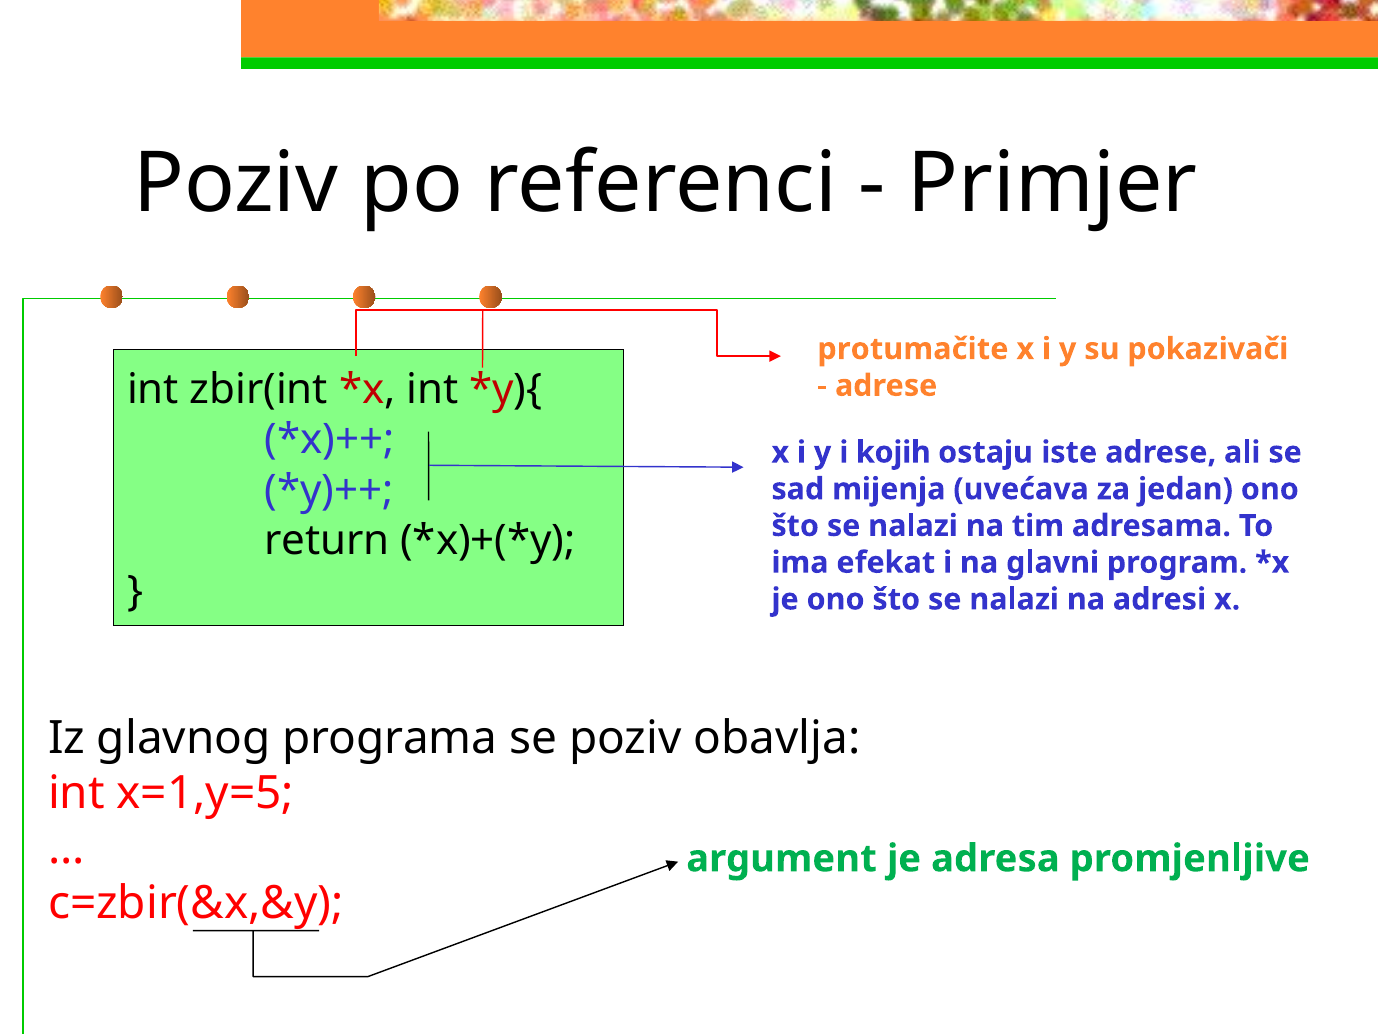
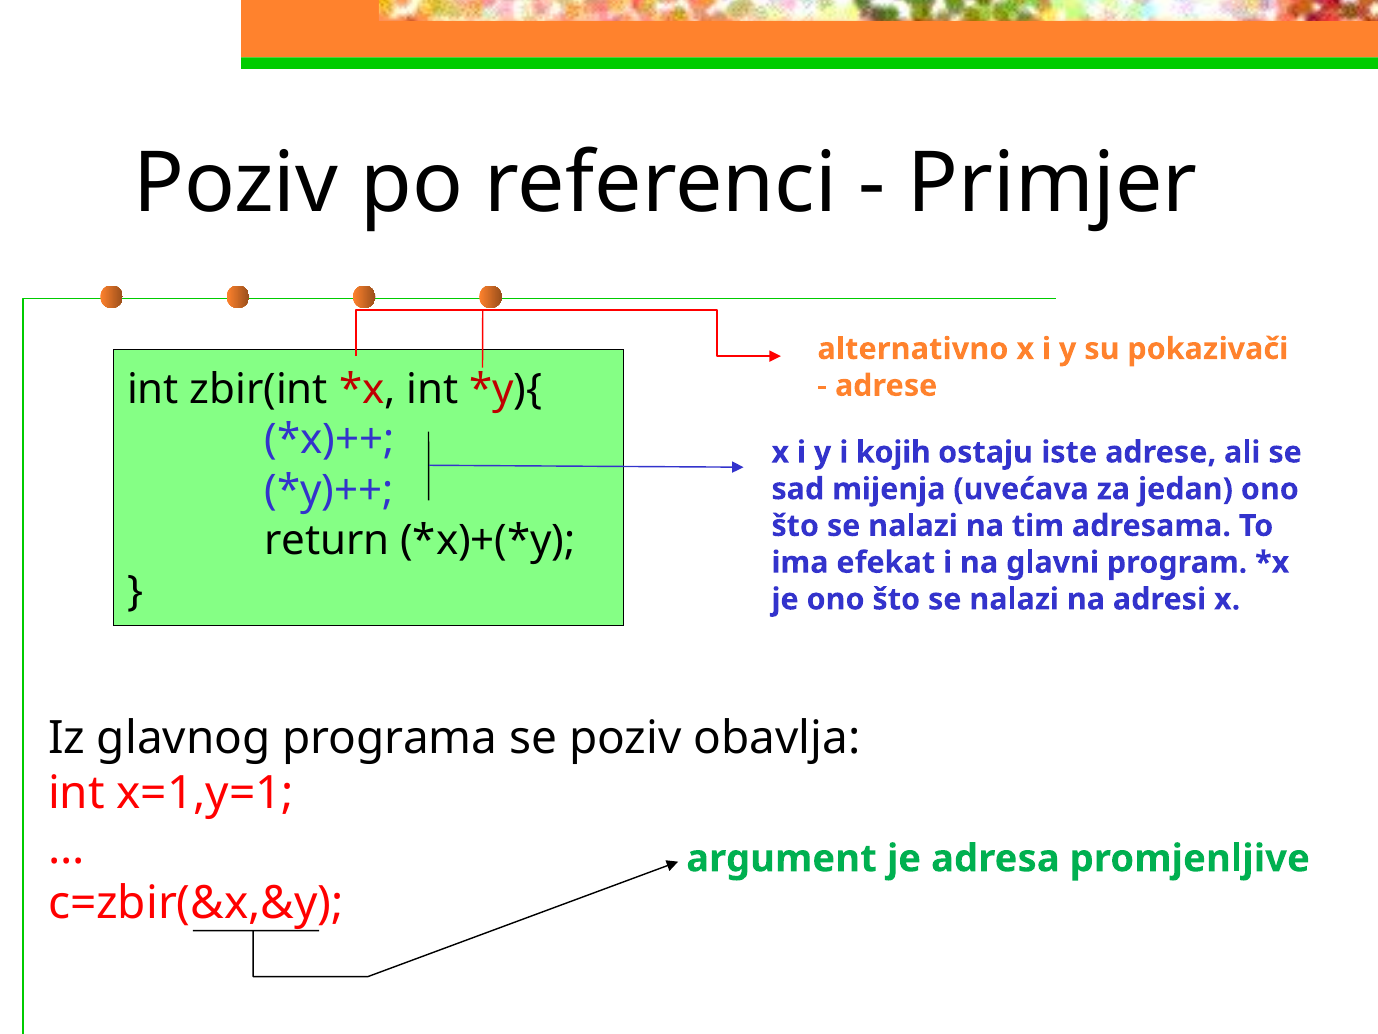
protumačite: protumačite -> alternativno
x=1,y=5: x=1,y=5 -> x=1,y=1
